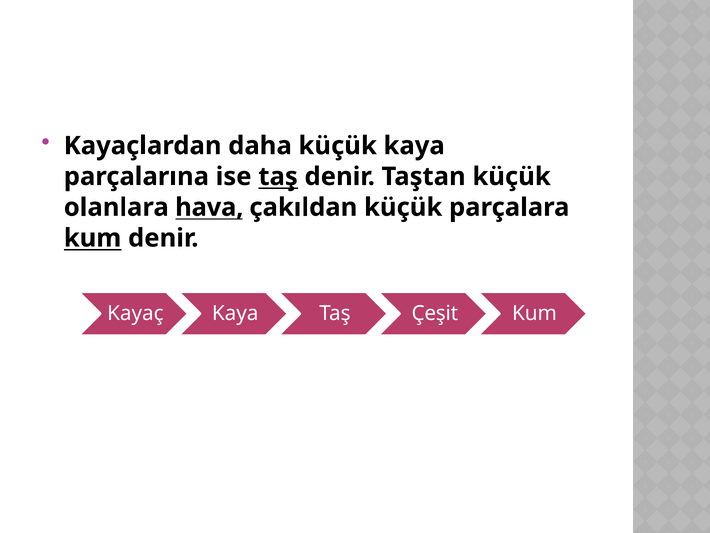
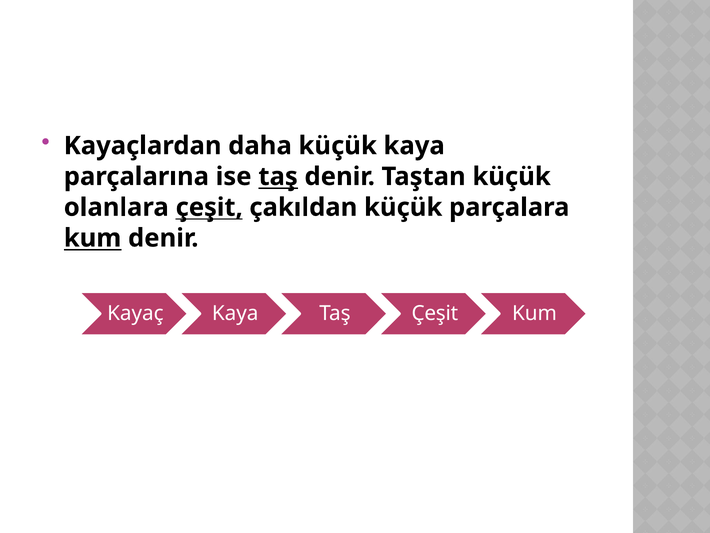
olanlara hava: hava -> çeşit
